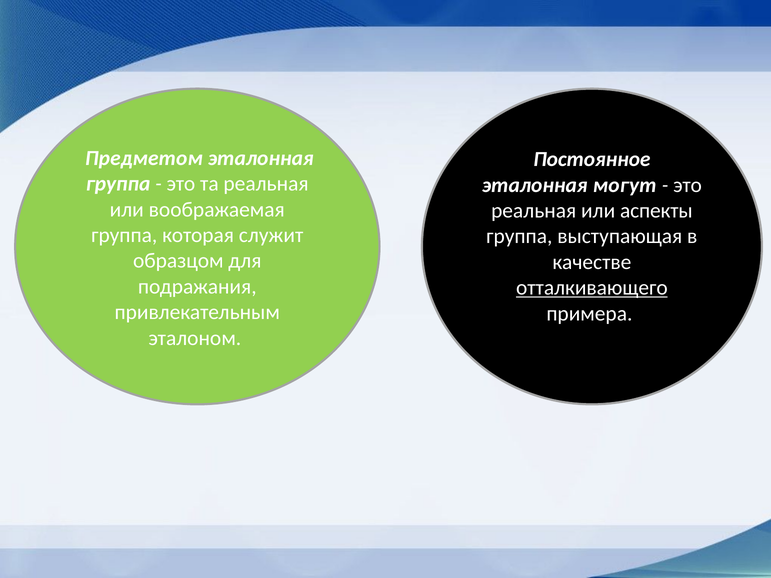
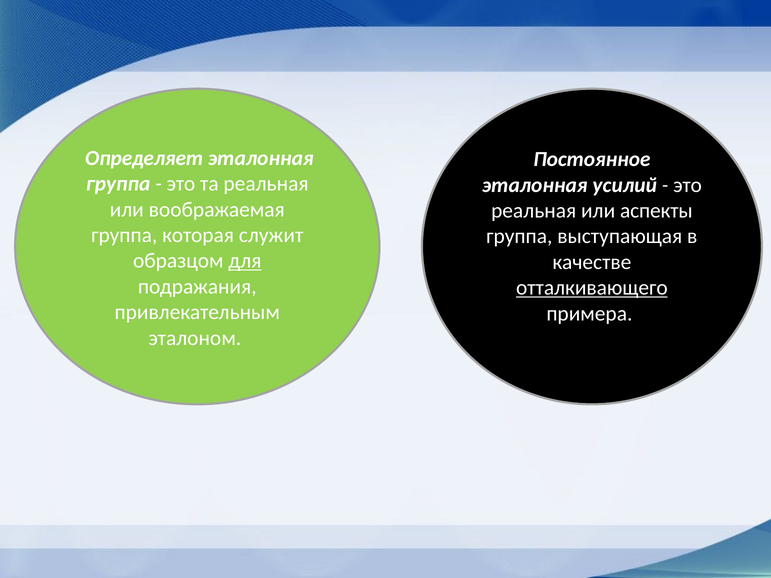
Предметом: Предметом -> Определяет
могут: могут -> усилий
для underline: none -> present
